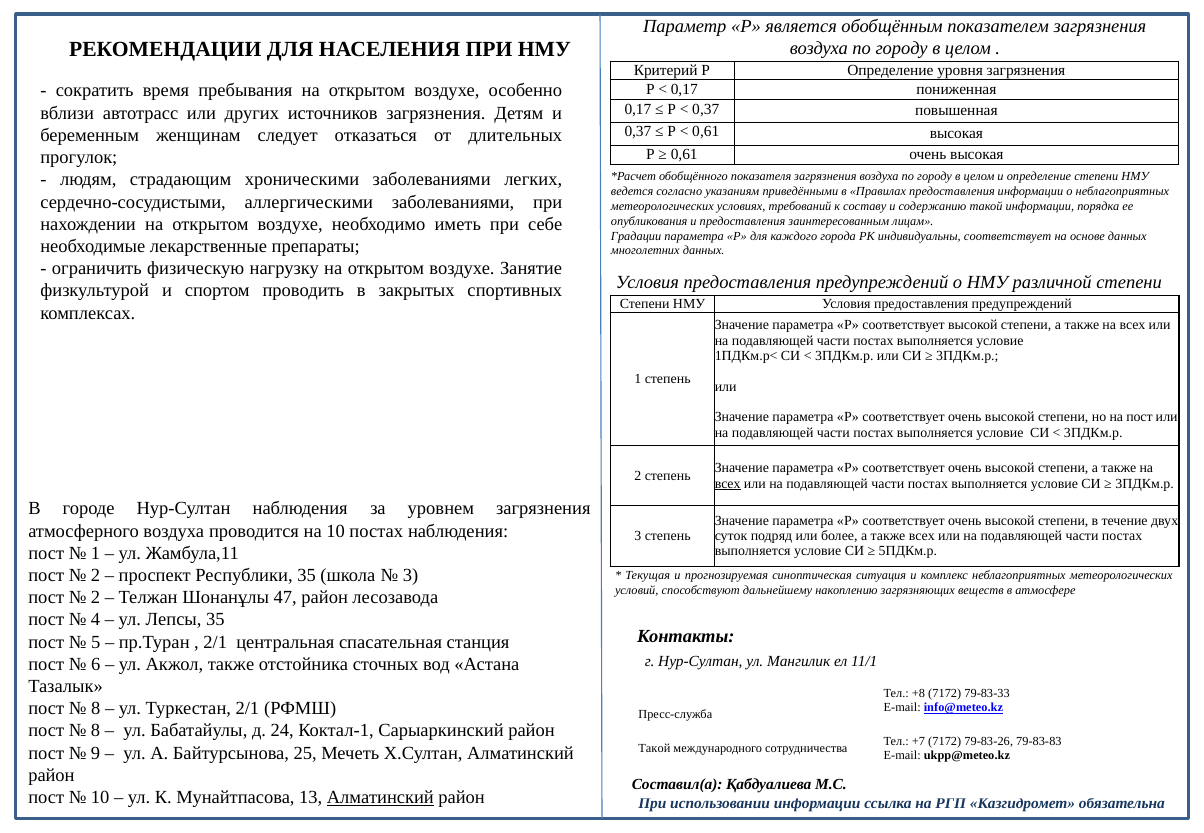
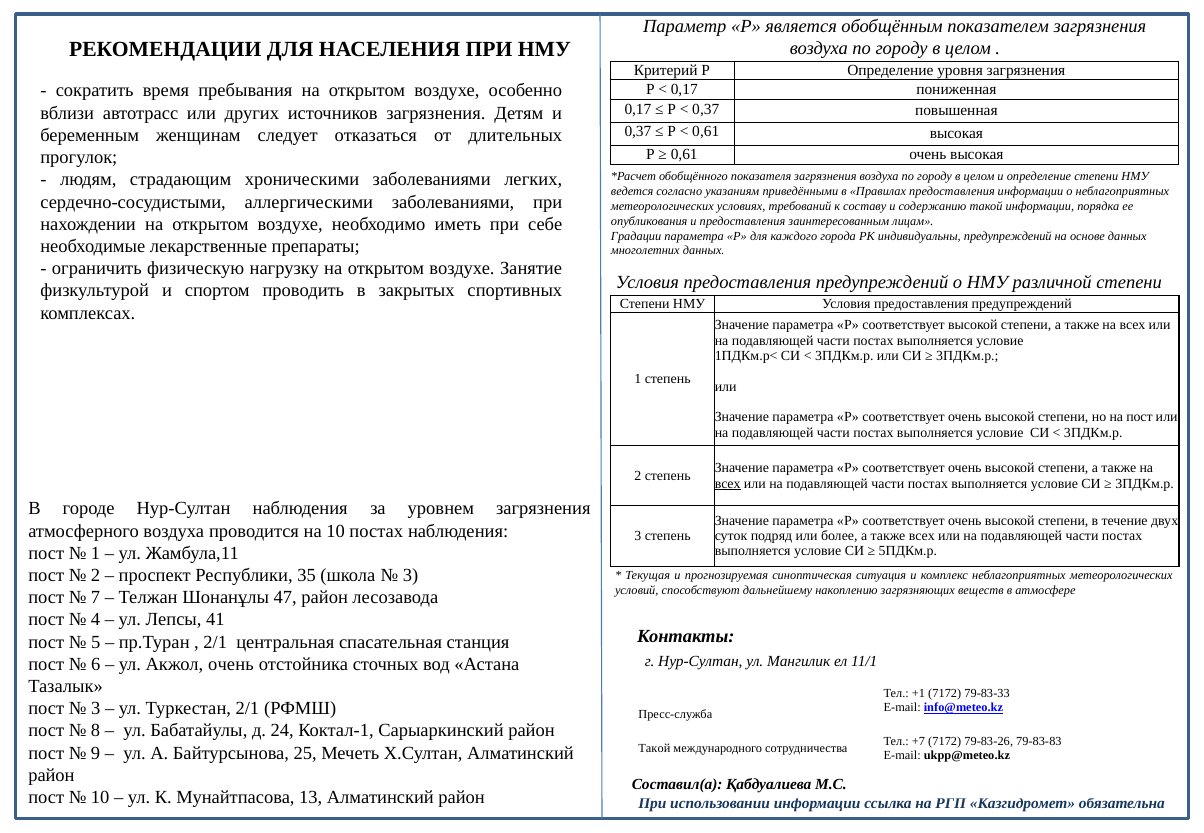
индивидуальны соответствует: соответствует -> предупреждений
2 at (96, 598): 2 -> 7
Лепсы 35: 35 -> 41
Акжол также: также -> очень
+8: +8 -> +1
8 at (96, 709): 8 -> 3
Алматинский at (380, 798) underline: present -> none
